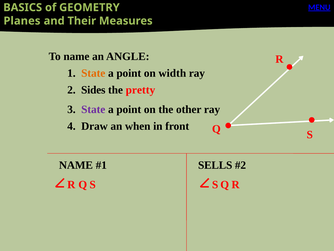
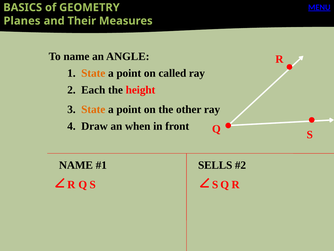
width: width -> called
Sides: Sides -> Each
pretty: pretty -> height
State at (93, 109) colour: purple -> orange
